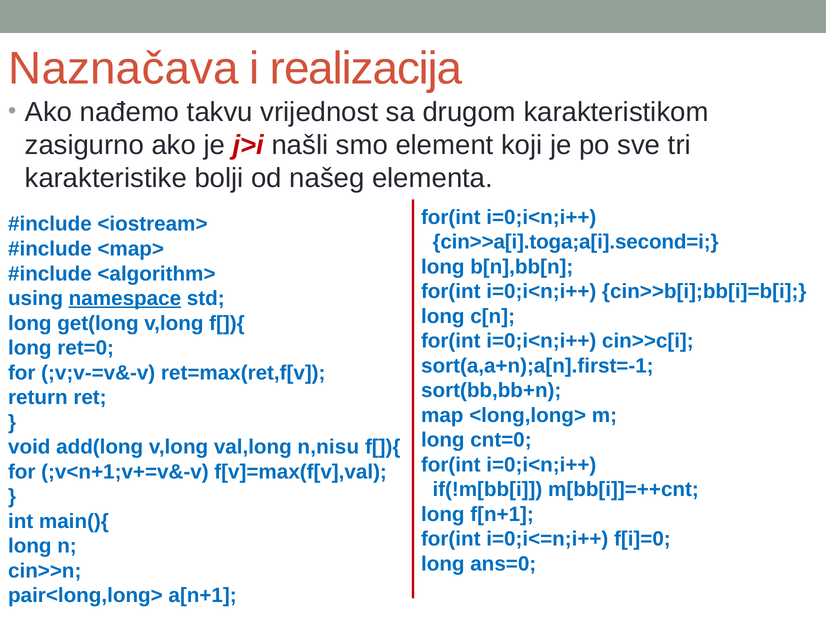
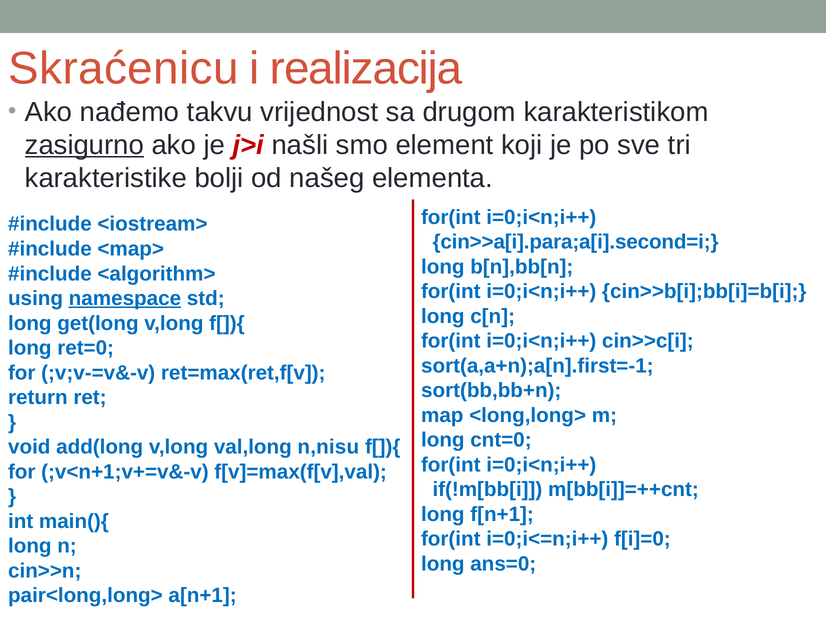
Naznačava: Naznačava -> Skraćenicu
zasigurno underline: none -> present
cin>>a[i].toga;a[i].second=i: cin>>a[i].toga;a[i].second=i -> cin>>a[i].para;a[i].second=i
